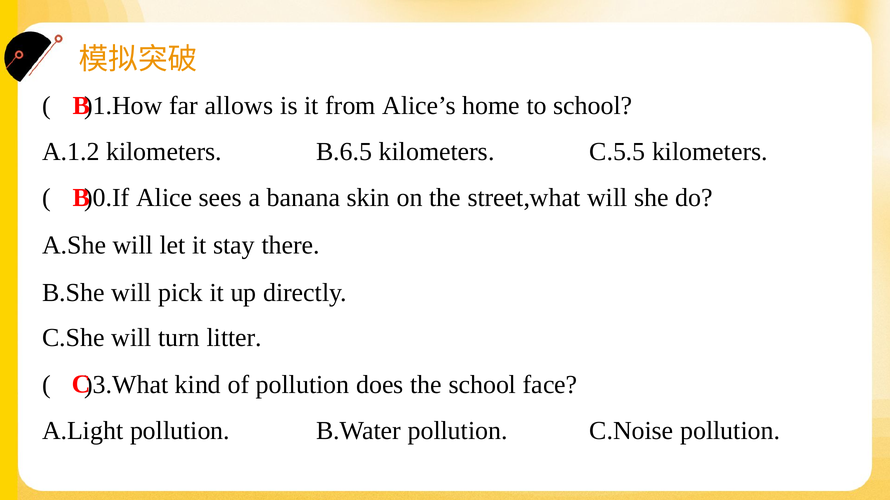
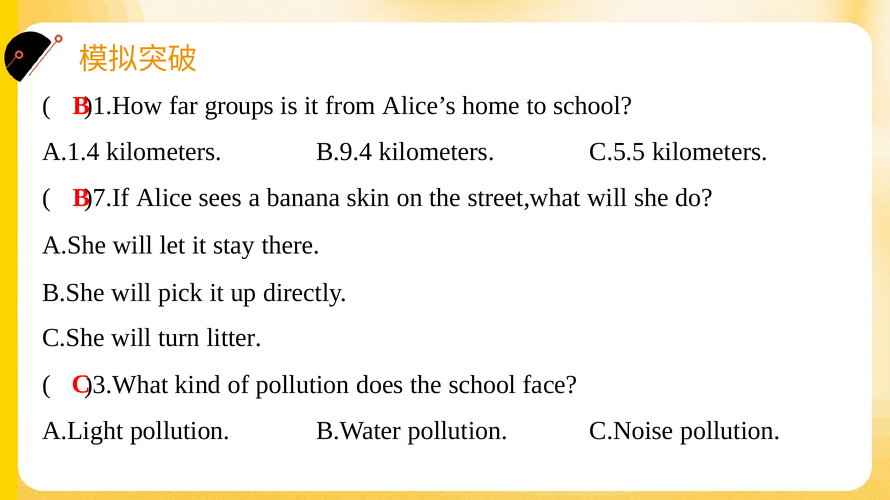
allows: allows -> groups
A.1.2: A.1.2 -> A.1.4
B.6.5: B.6.5 -> B.9.4
)0.If: )0.If -> )7.If
